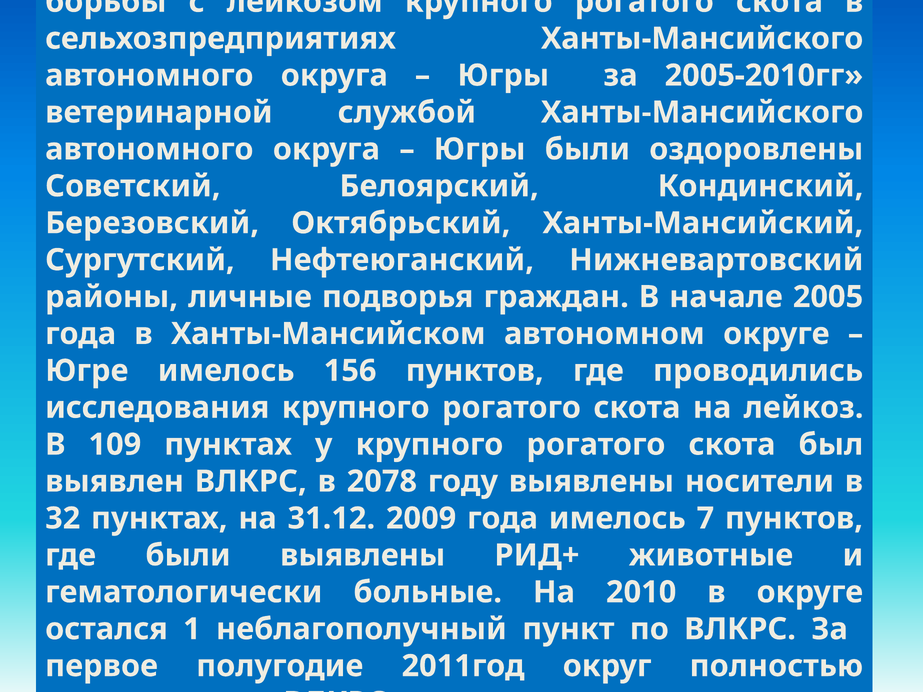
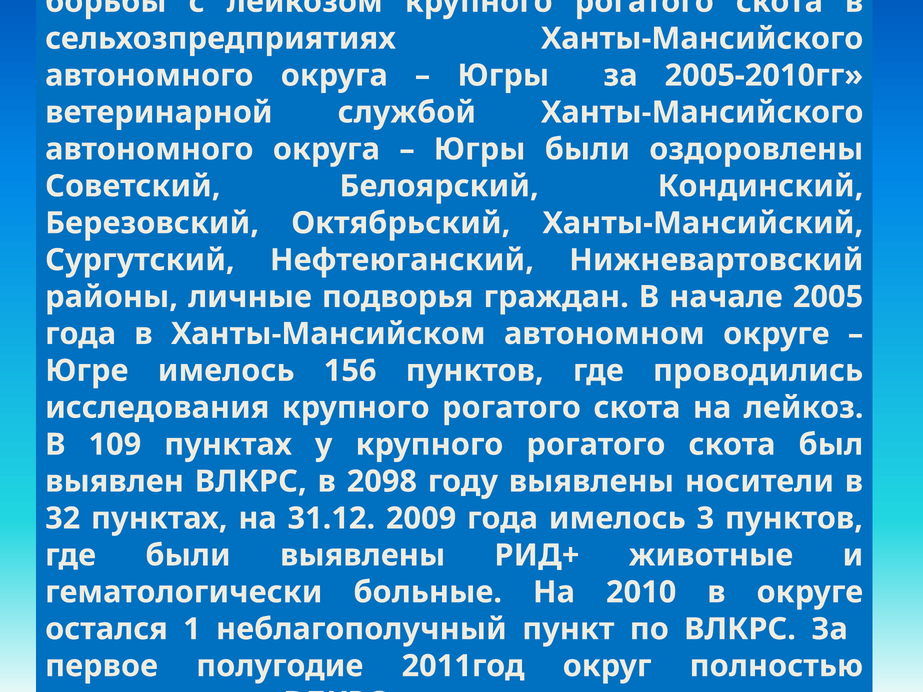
2078: 2078 -> 2098
7: 7 -> 3
